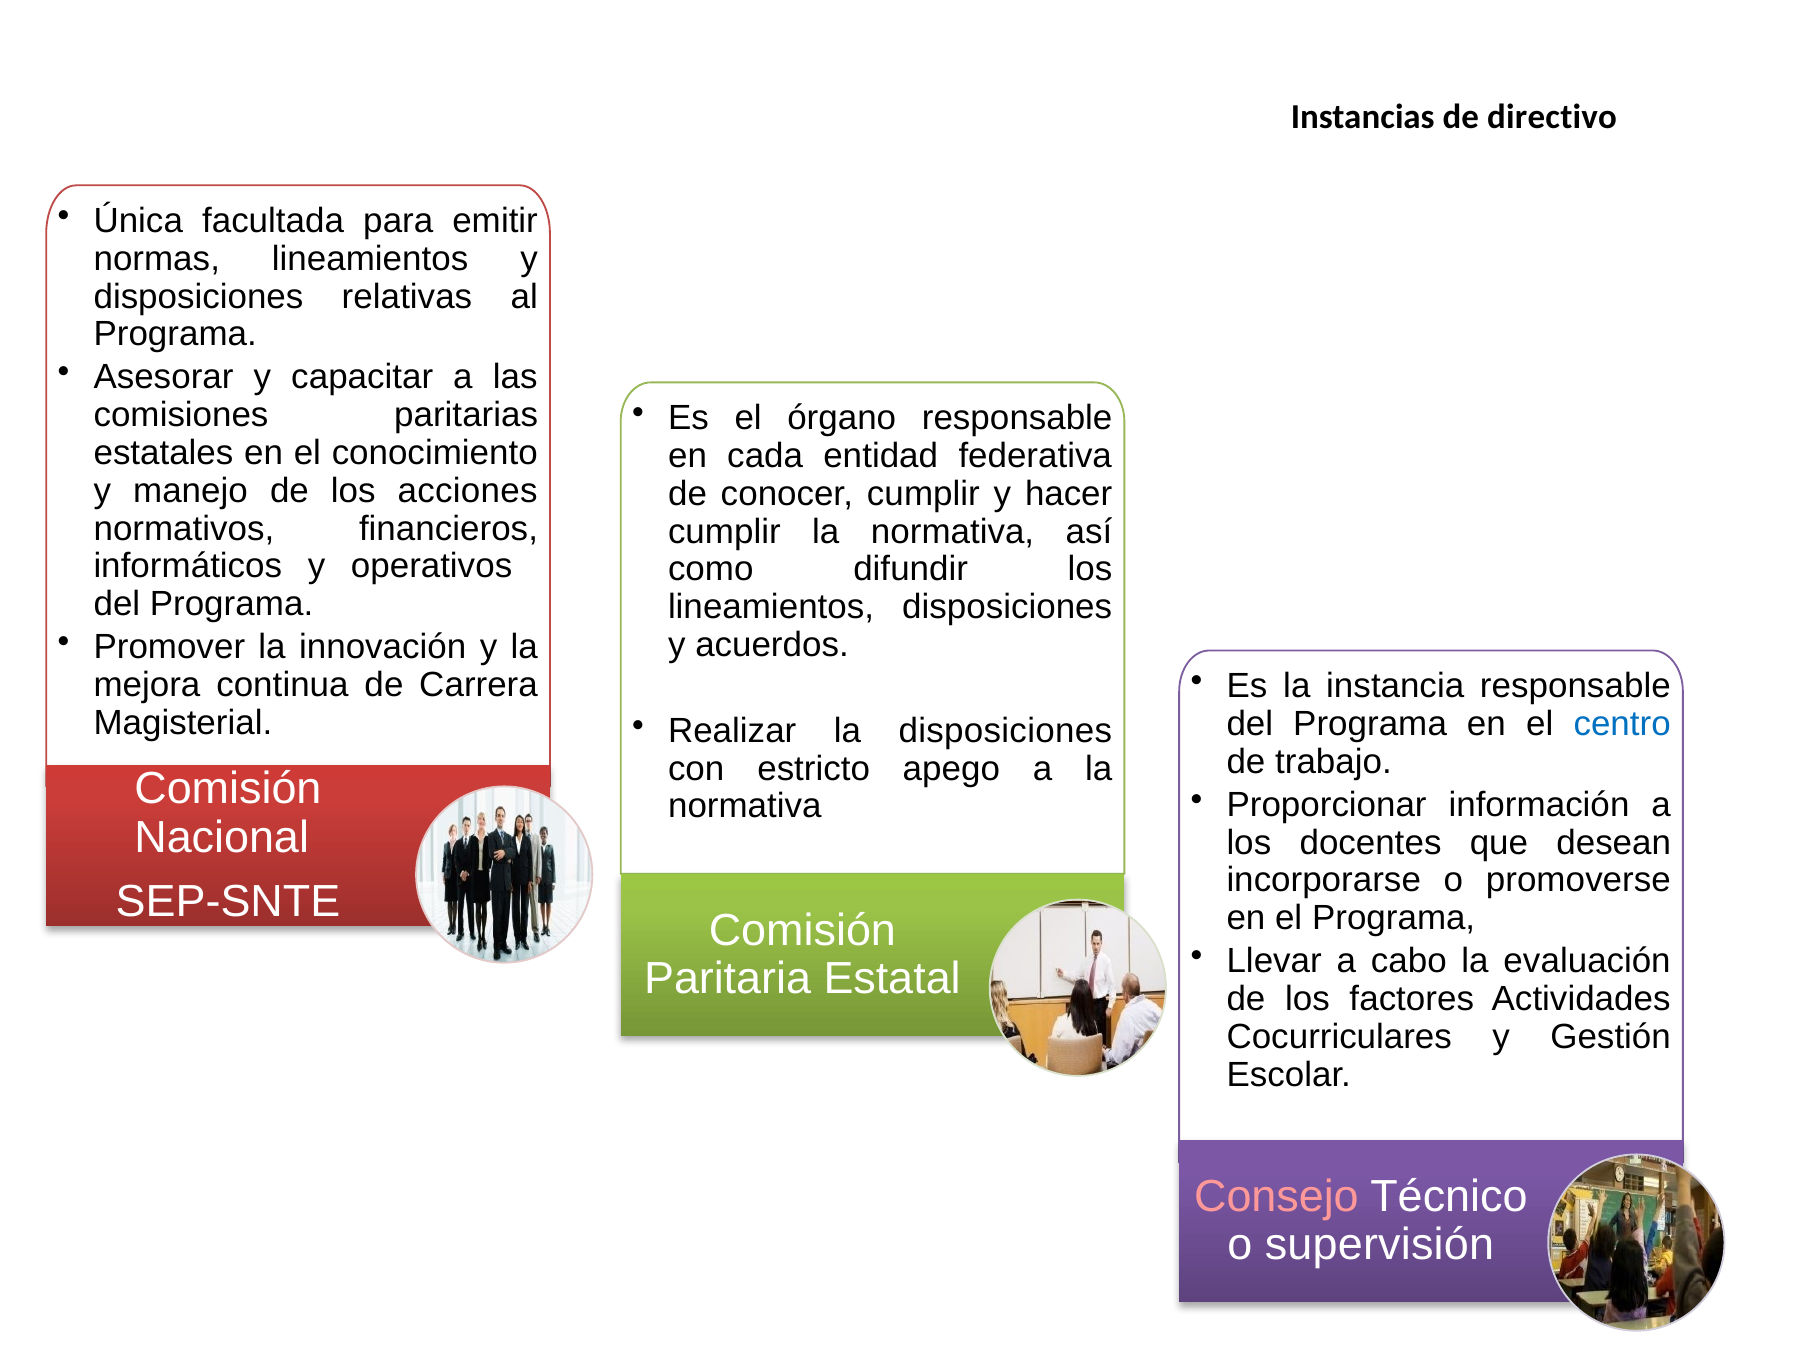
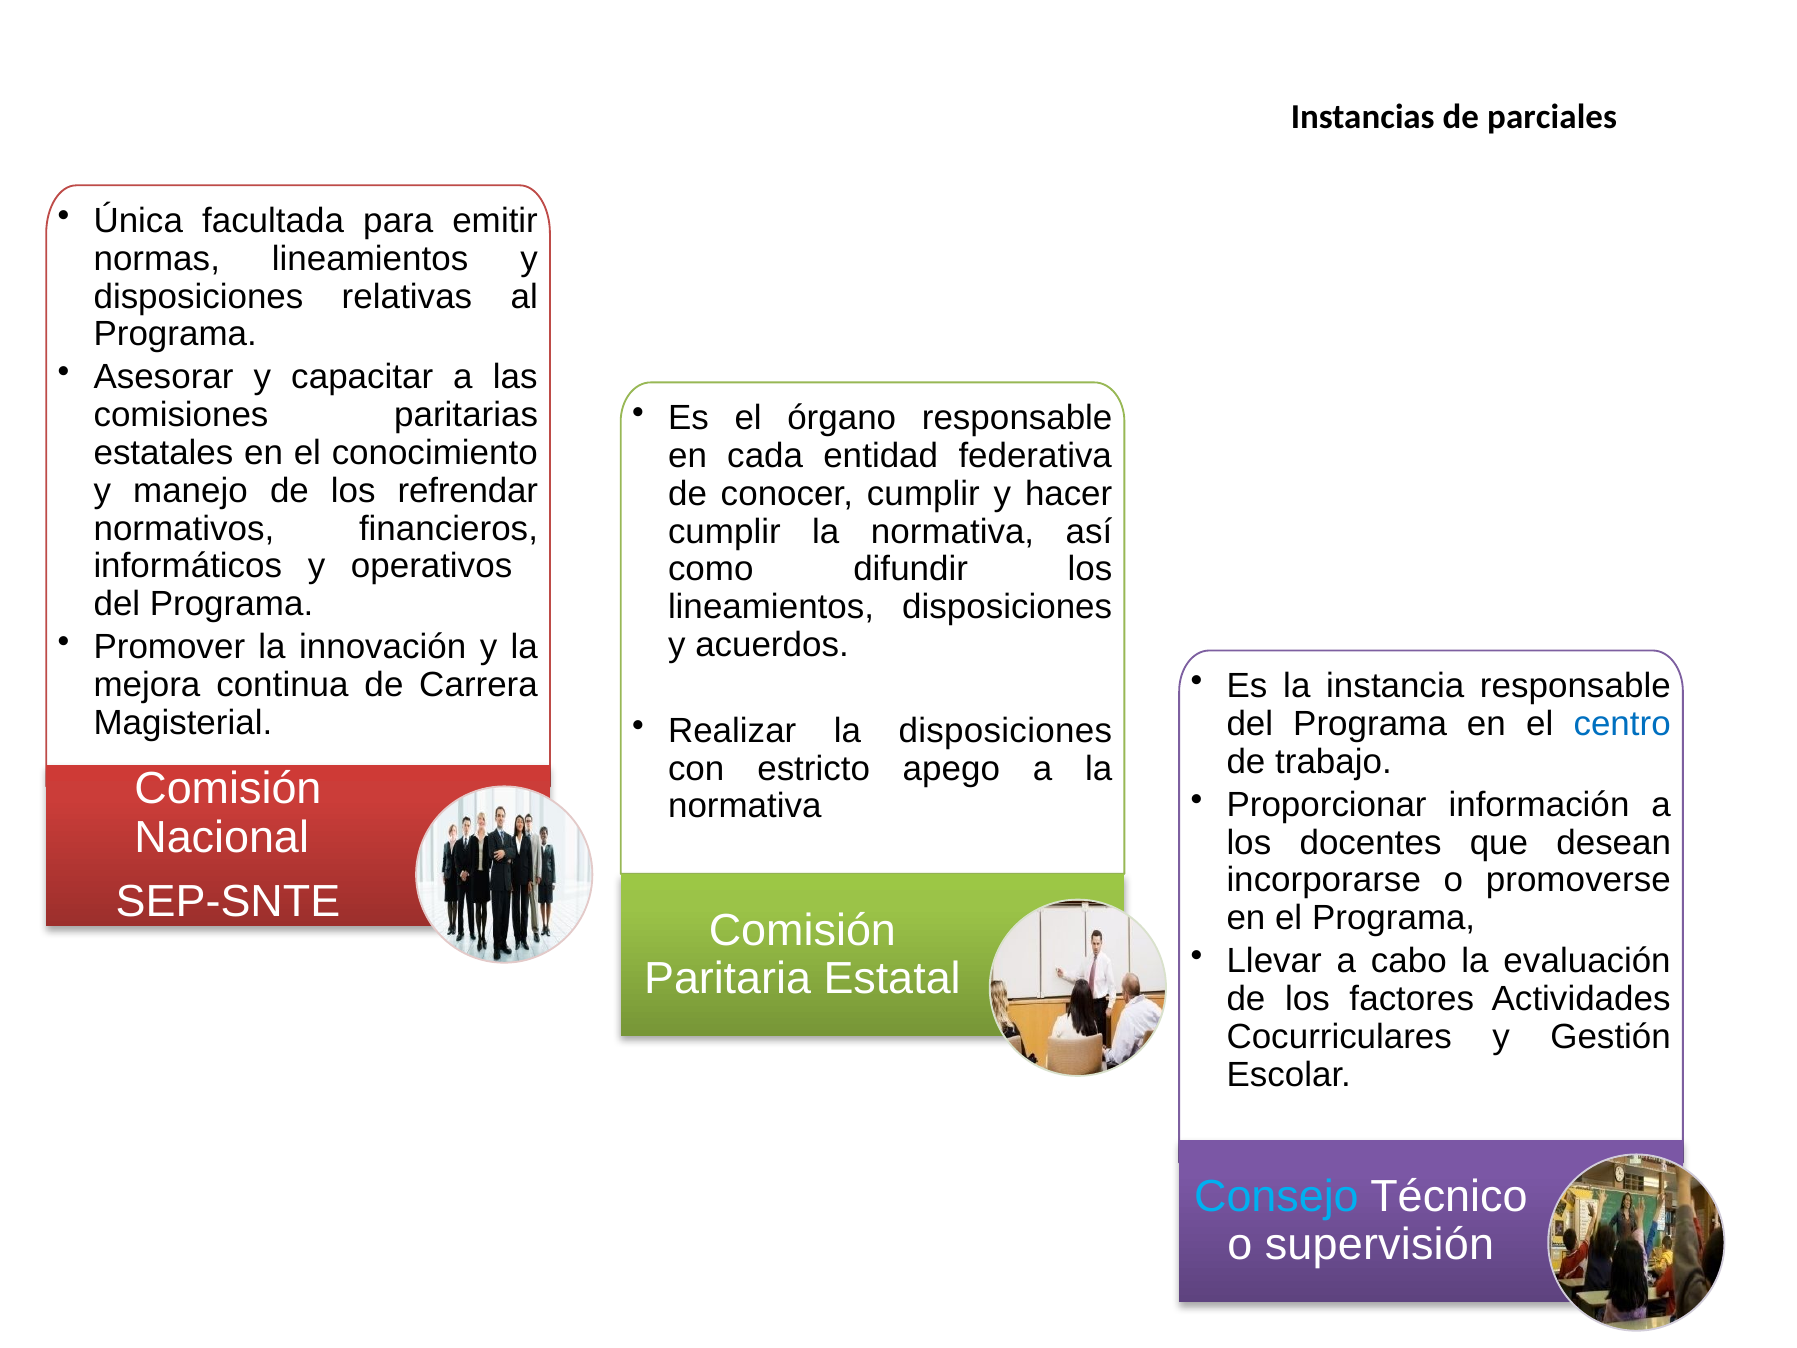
directivo: directivo -> parciales
acciones: acciones -> refrendar
Consejo colour: pink -> light blue
